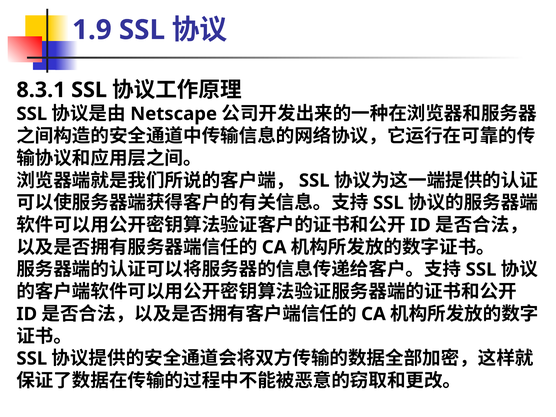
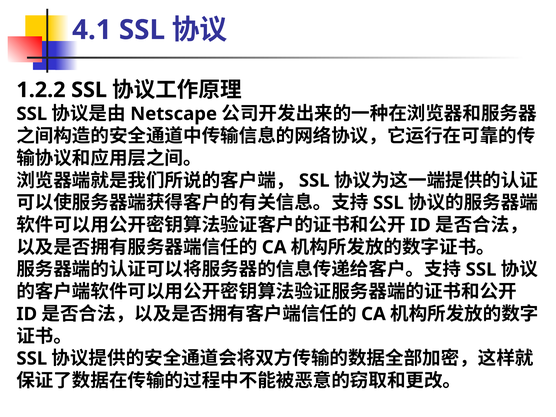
1.9: 1.9 -> 4.1
8.3.1: 8.3.1 -> 1.2.2
